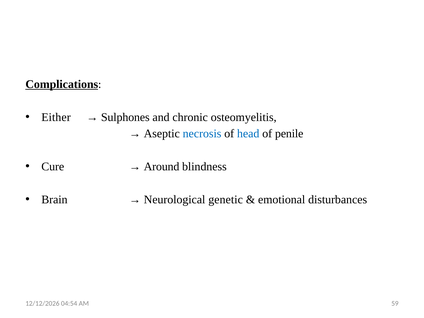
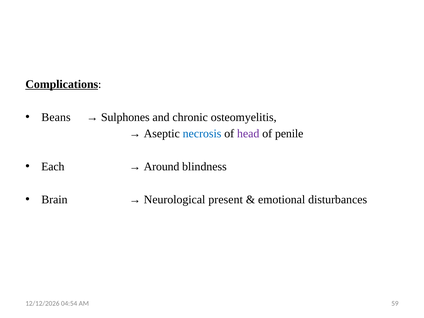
Either: Either -> Beans
head colour: blue -> purple
Cure: Cure -> Each
genetic: genetic -> present
